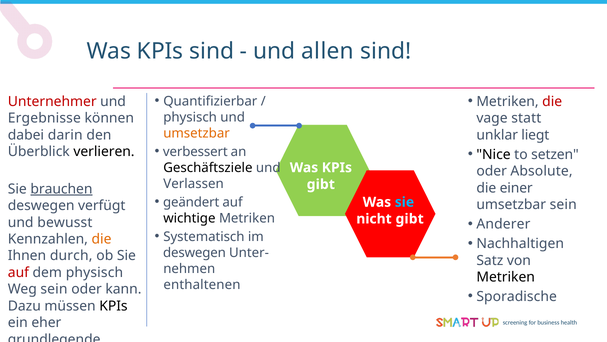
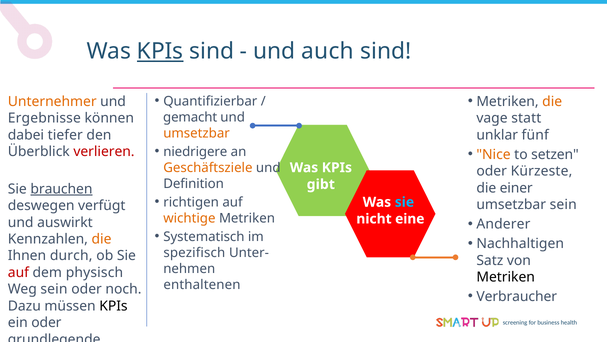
KPIs at (160, 51) underline: none -> present
allen: allen -> auch
die at (552, 101) colour: red -> orange
Unternehmer colour: red -> orange
physisch at (190, 117): physisch -> gemacht
darin: darin -> tiefer
liegt: liegt -> fünf
verbessert: verbessert -> niedrigere
Nice colour: black -> orange
verlieren colour: black -> red
Geschäftsziele colour: black -> orange
Absolute: Absolute -> Kürzeste
Verlassen: Verlassen -> Definition
geändert: geändert -> richtigen
wichtige colour: black -> orange
nicht gibt: gibt -> eine
bewusst: bewusst -> auswirkt
deswegen at (194, 252): deswegen -> spezifisch
kann: kann -> noch
Sporadische: Sporadische -> Verbraucher
ein eher: eher -> oder
